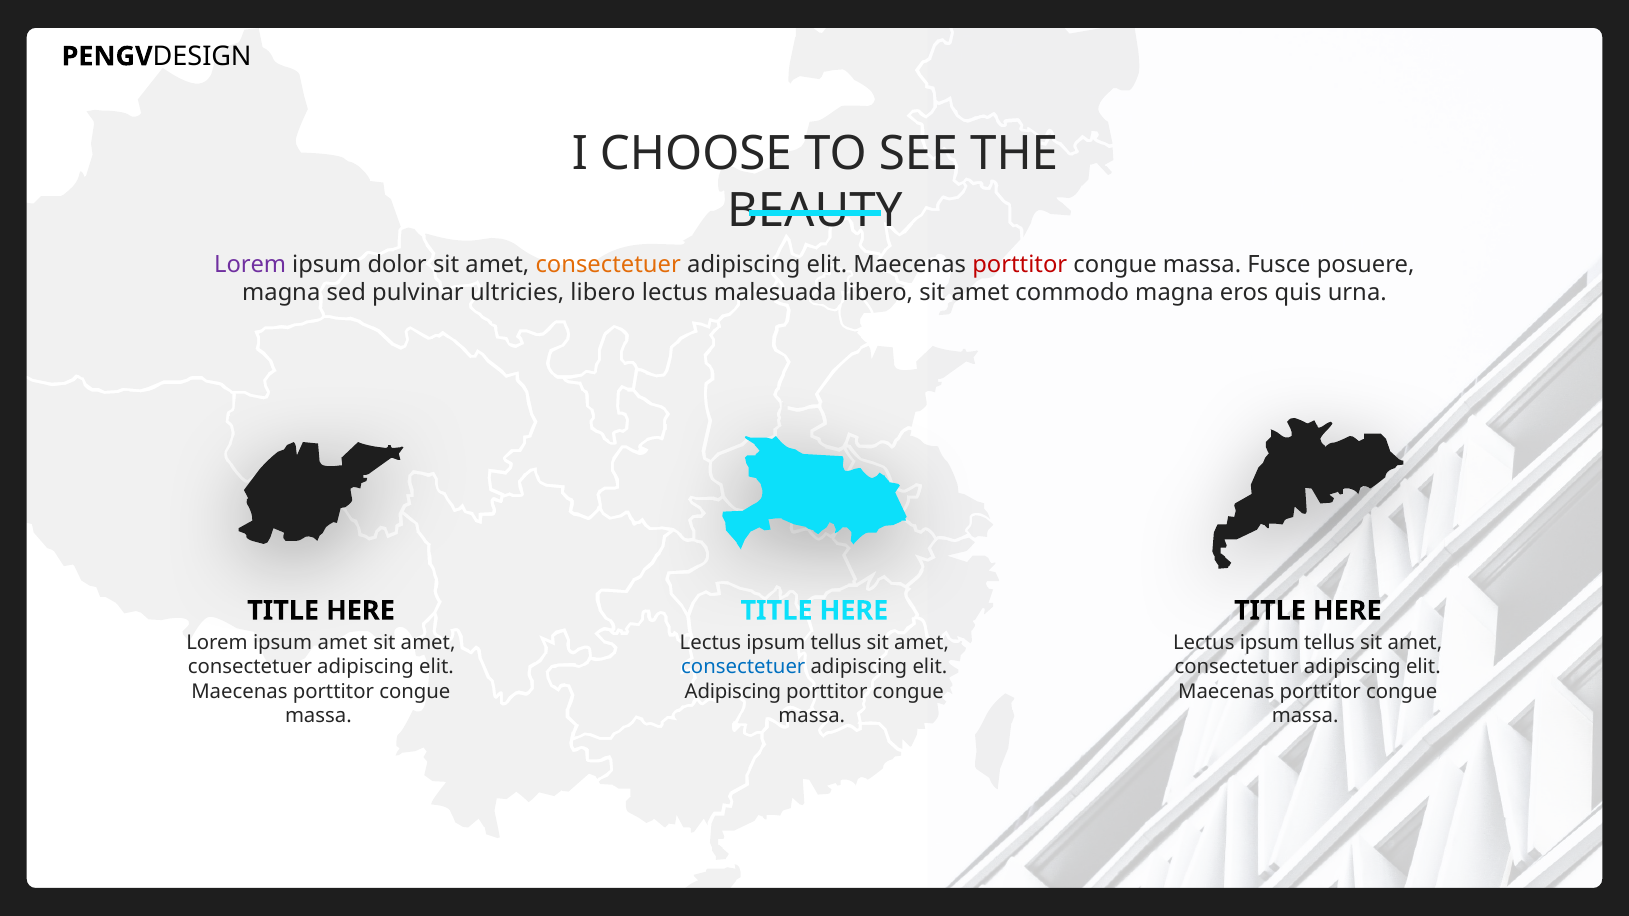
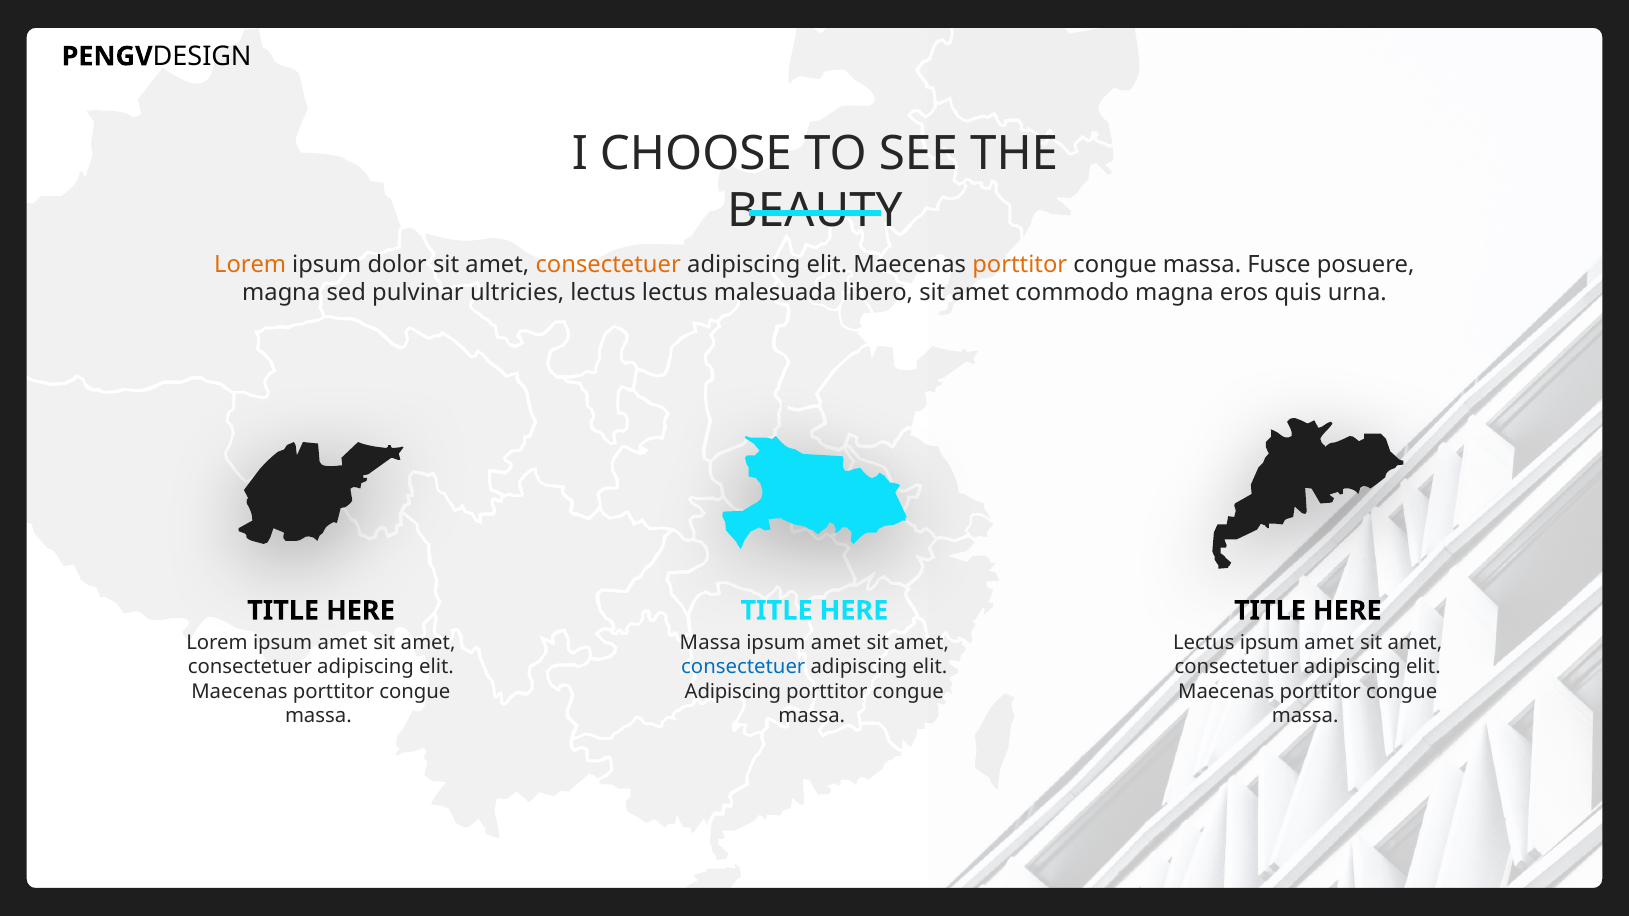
Lorem at (250, 264) colour: purple -> orange
porttitor at (1020, 264) colour: red -> orange
ultricies libero: libero -> lectus
Lectus at (710, 643): Lectus -> Massa
tellus at (836, 643): tellus -> amet
tellus at (1329, 643): tellus -> amet
